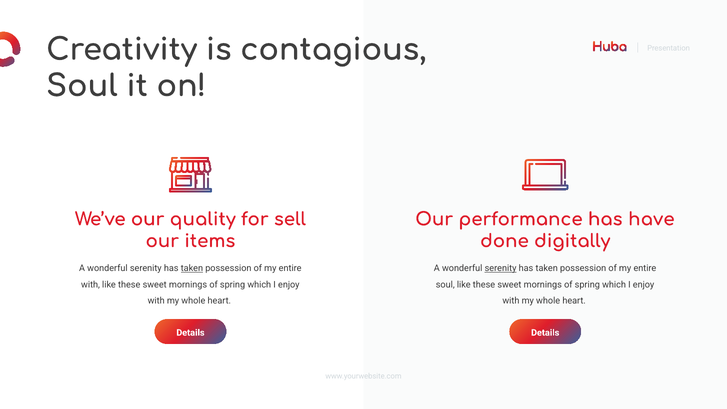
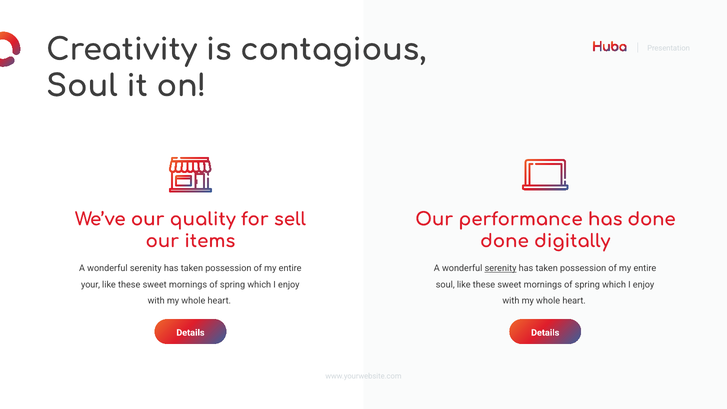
has have: have -> done
taken at (192, 268) underline: present -> none
with at (90, 285): with -> your
